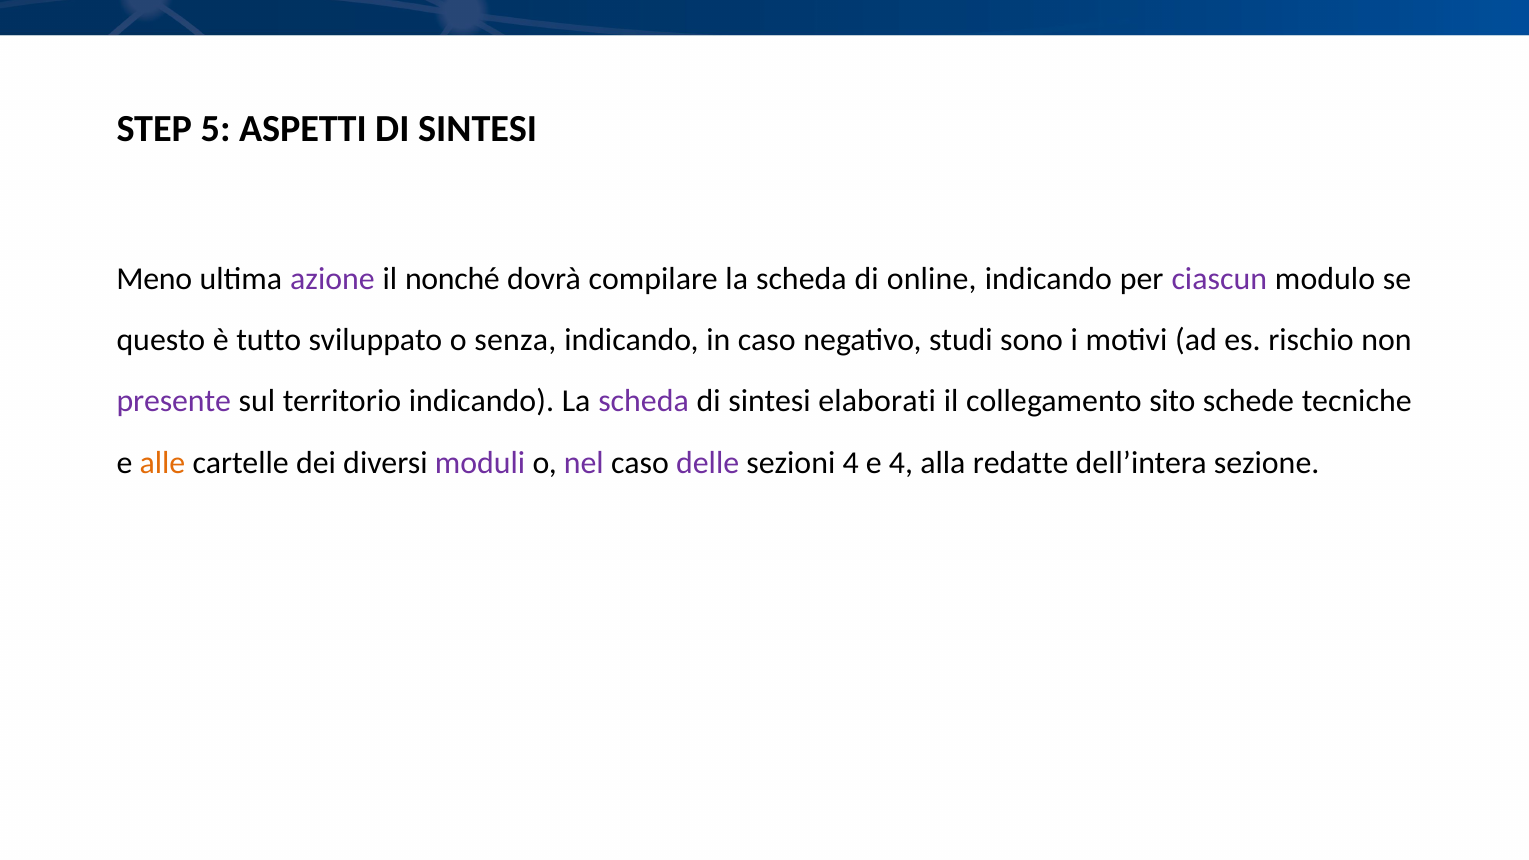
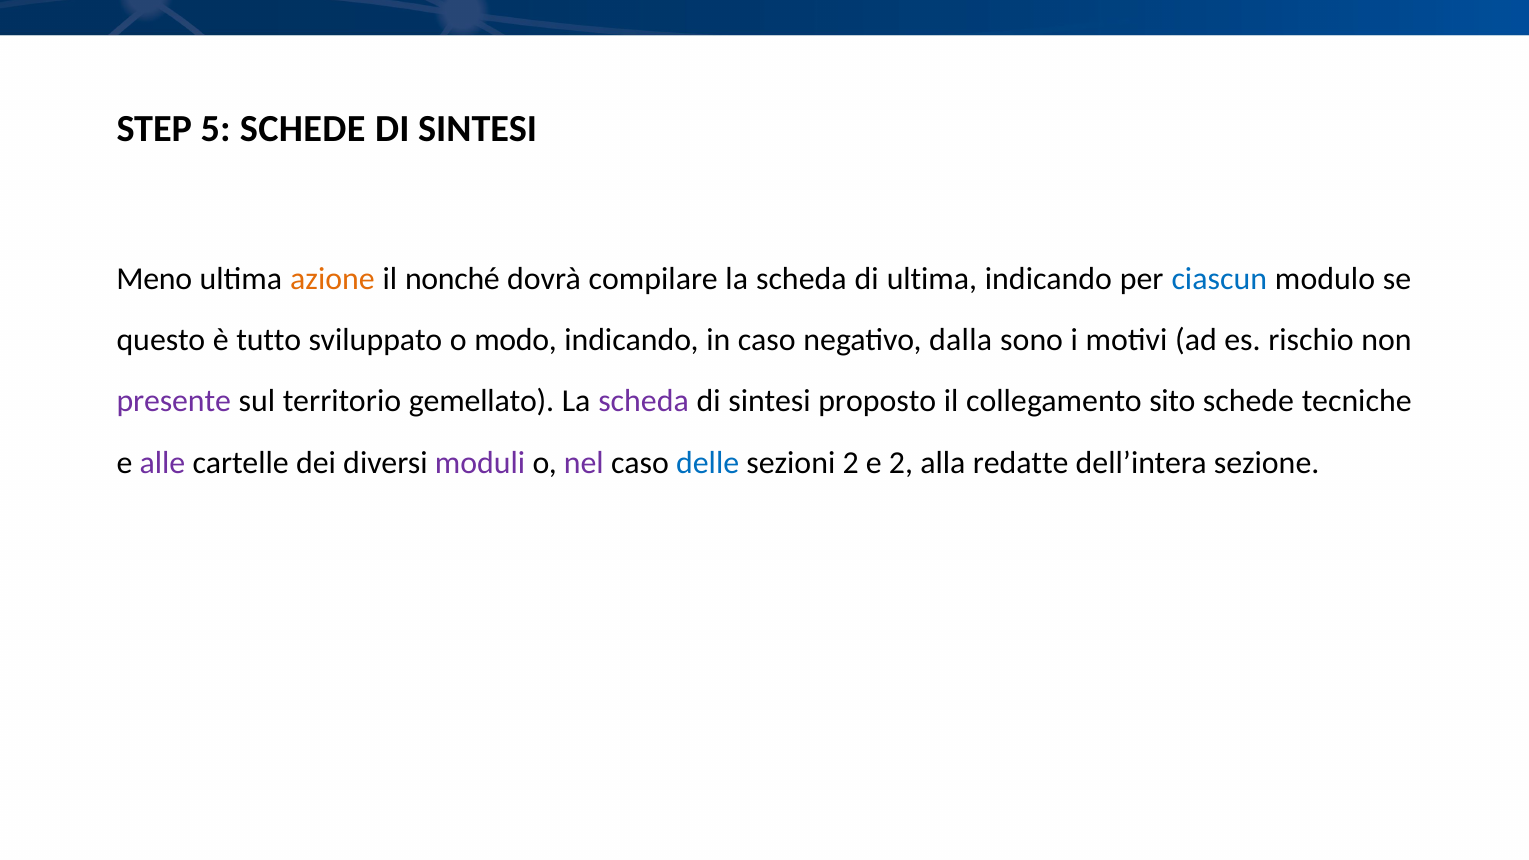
5 ASPETTI: ASPETTI -> SCHEDE
azione colour: purple -> orange
di online: online -> ultima
ciascun colour: purple -> blue
senza: senza -> modo
studi: studi -> dalla
territorio indicando: indicando -> gemellato
elaborati: elaborati -> proposto
alle colour: orange -> purple
delle colour: purple -> blue
sezioni 4: 4 -> 2
e 4: 4 -> 2
